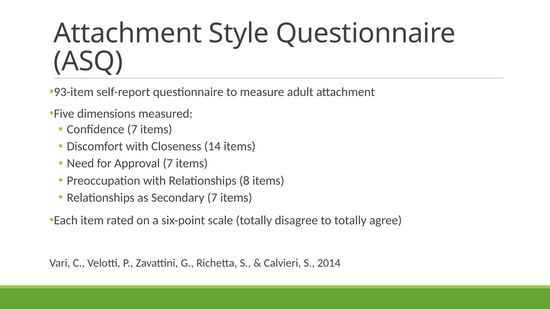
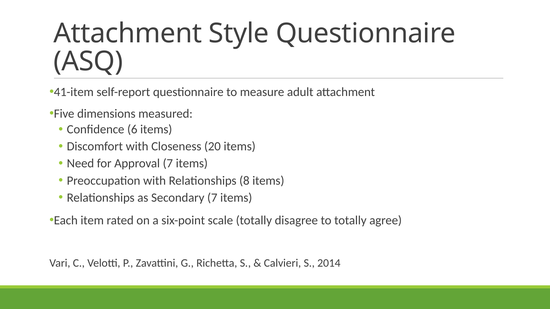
93-item: 93-item -> 41-item
Confidence 7: 7 -> 6
14: 14 -> 20
